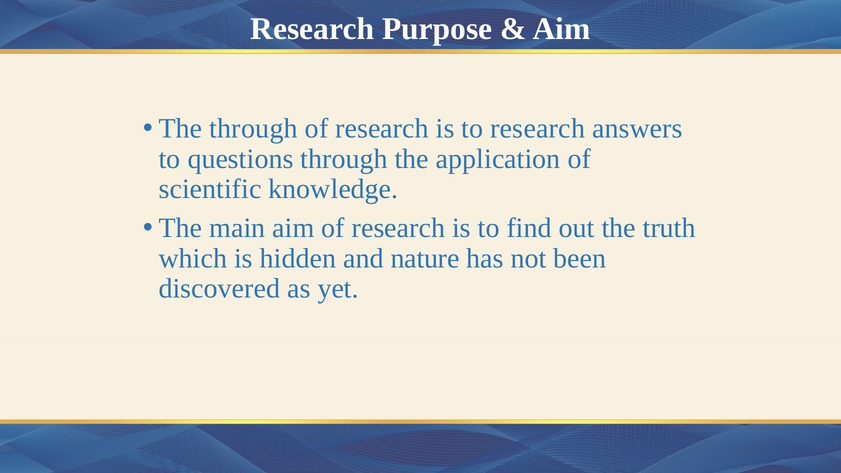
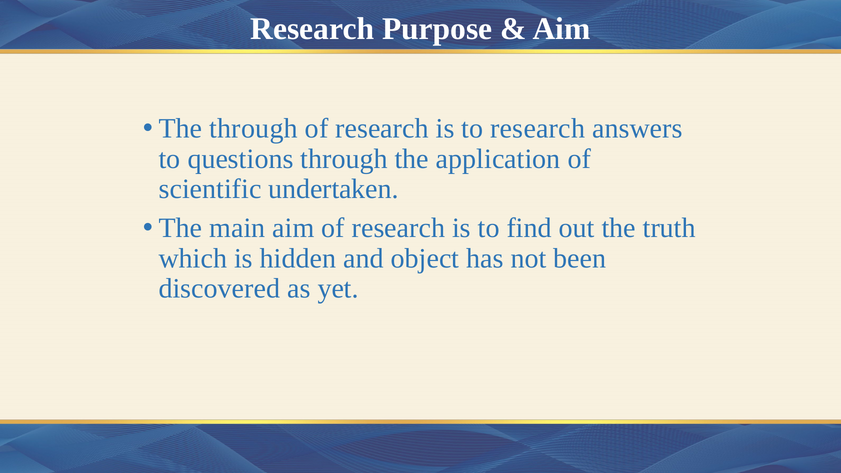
knowledge: knowledge -> undertaken
nature: nature -> object
